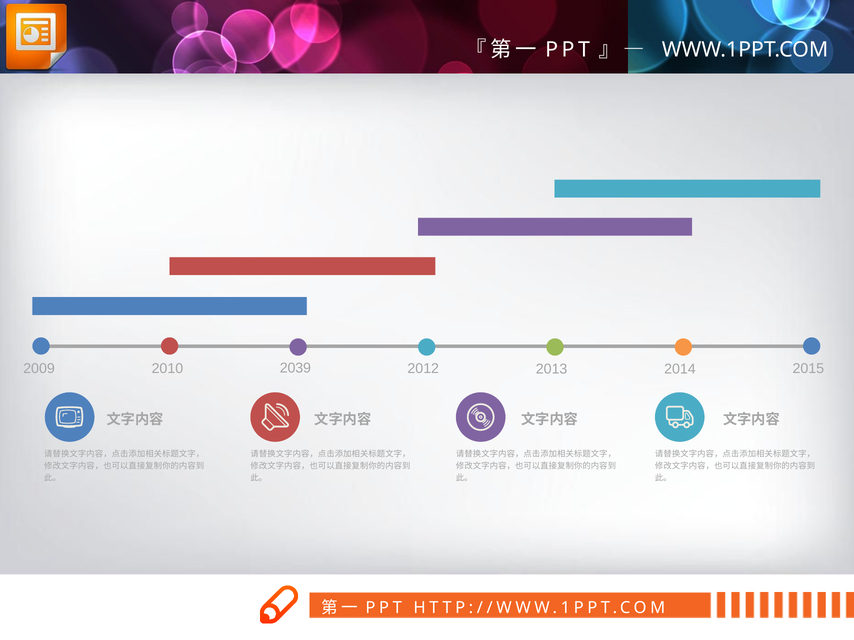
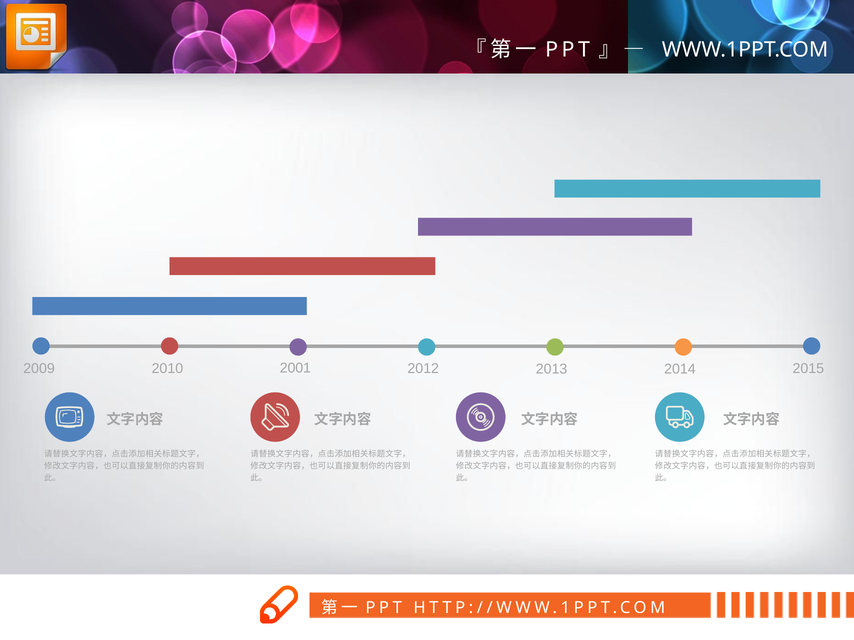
2039: 2039 -> 2001
